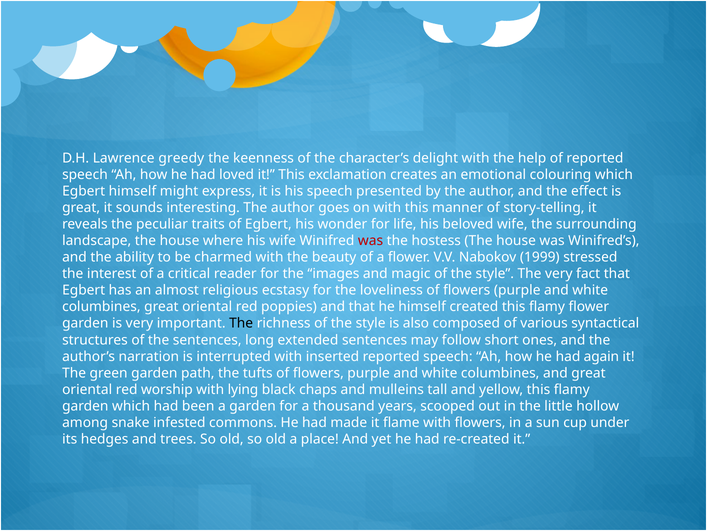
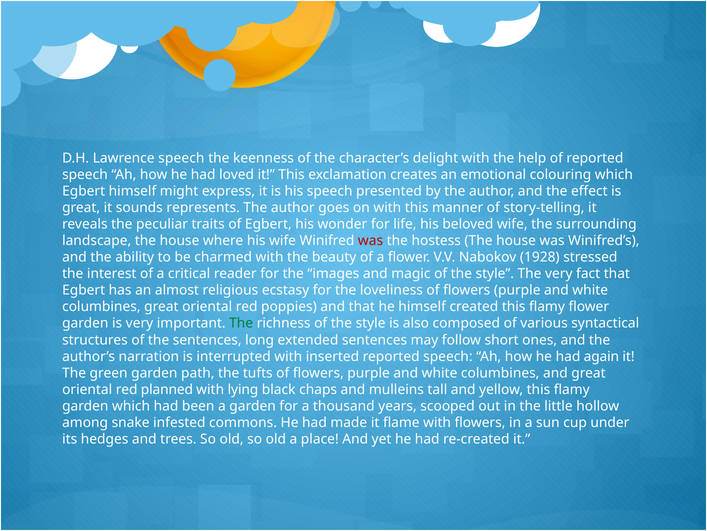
Lawrence greedy: greedy -> speech
interesting: interesting -> represents
1999: 1999 -> 1928
The at (241, 323) colour: black -> green
worship: worship -> planned
